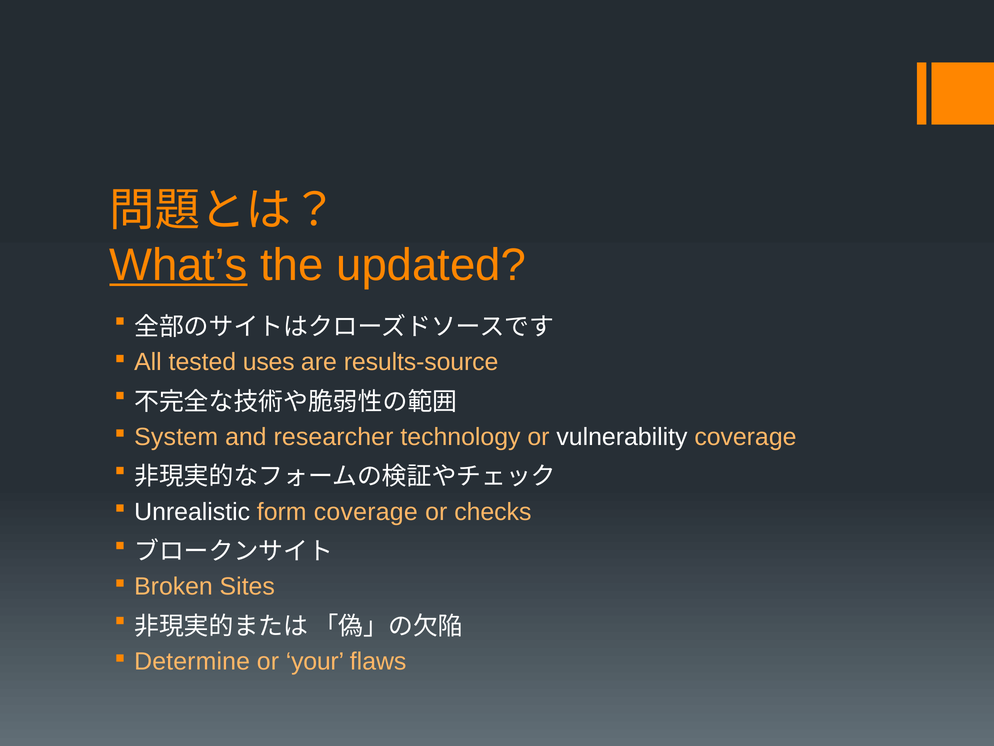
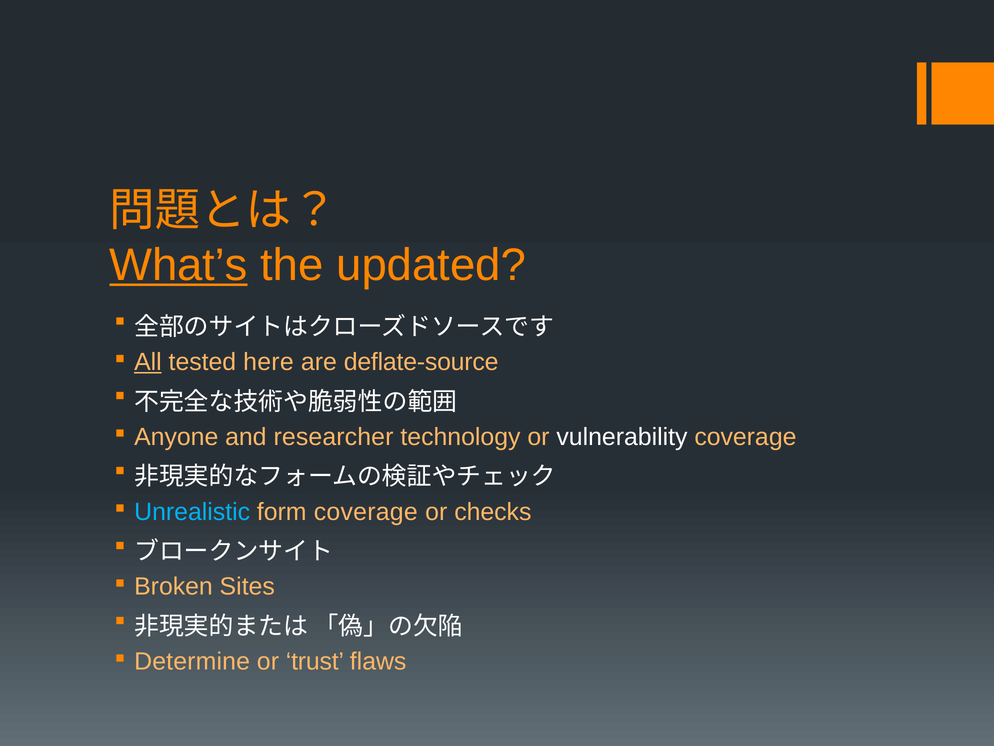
All underline: none -> present
uses: uses -> here
results-source: results-source -> deflate-source
System: System -> Anyone
Unrealistic colour: white -> light blue
your: your -> trust
